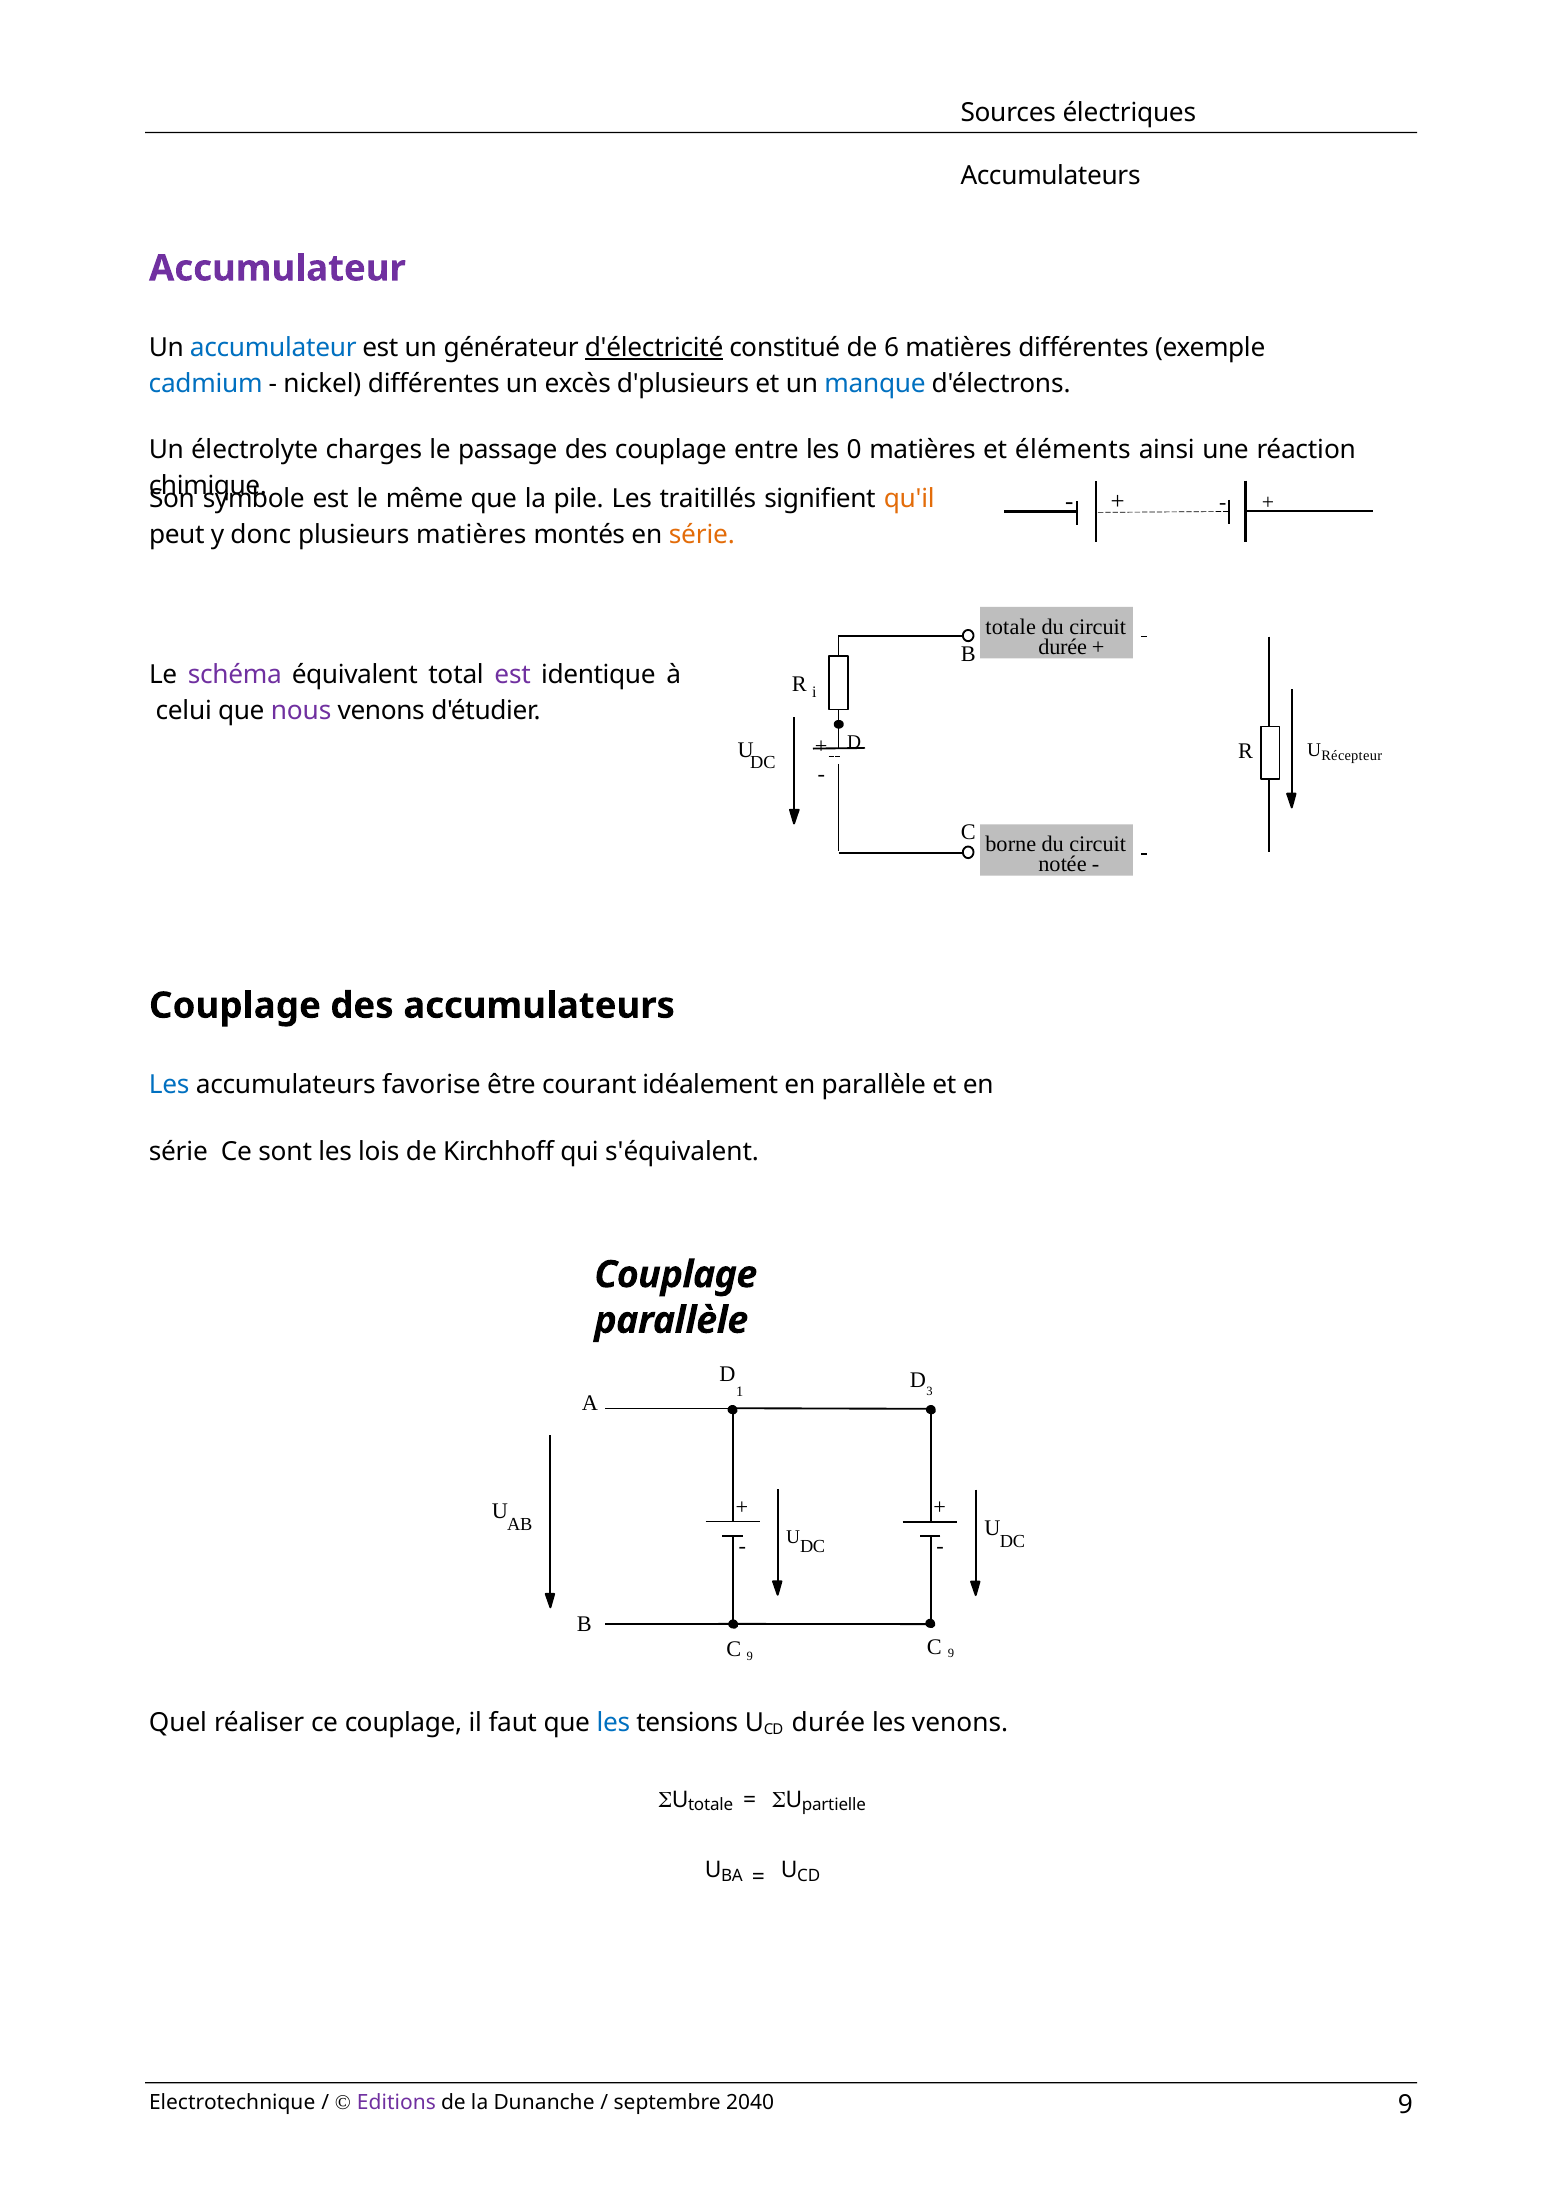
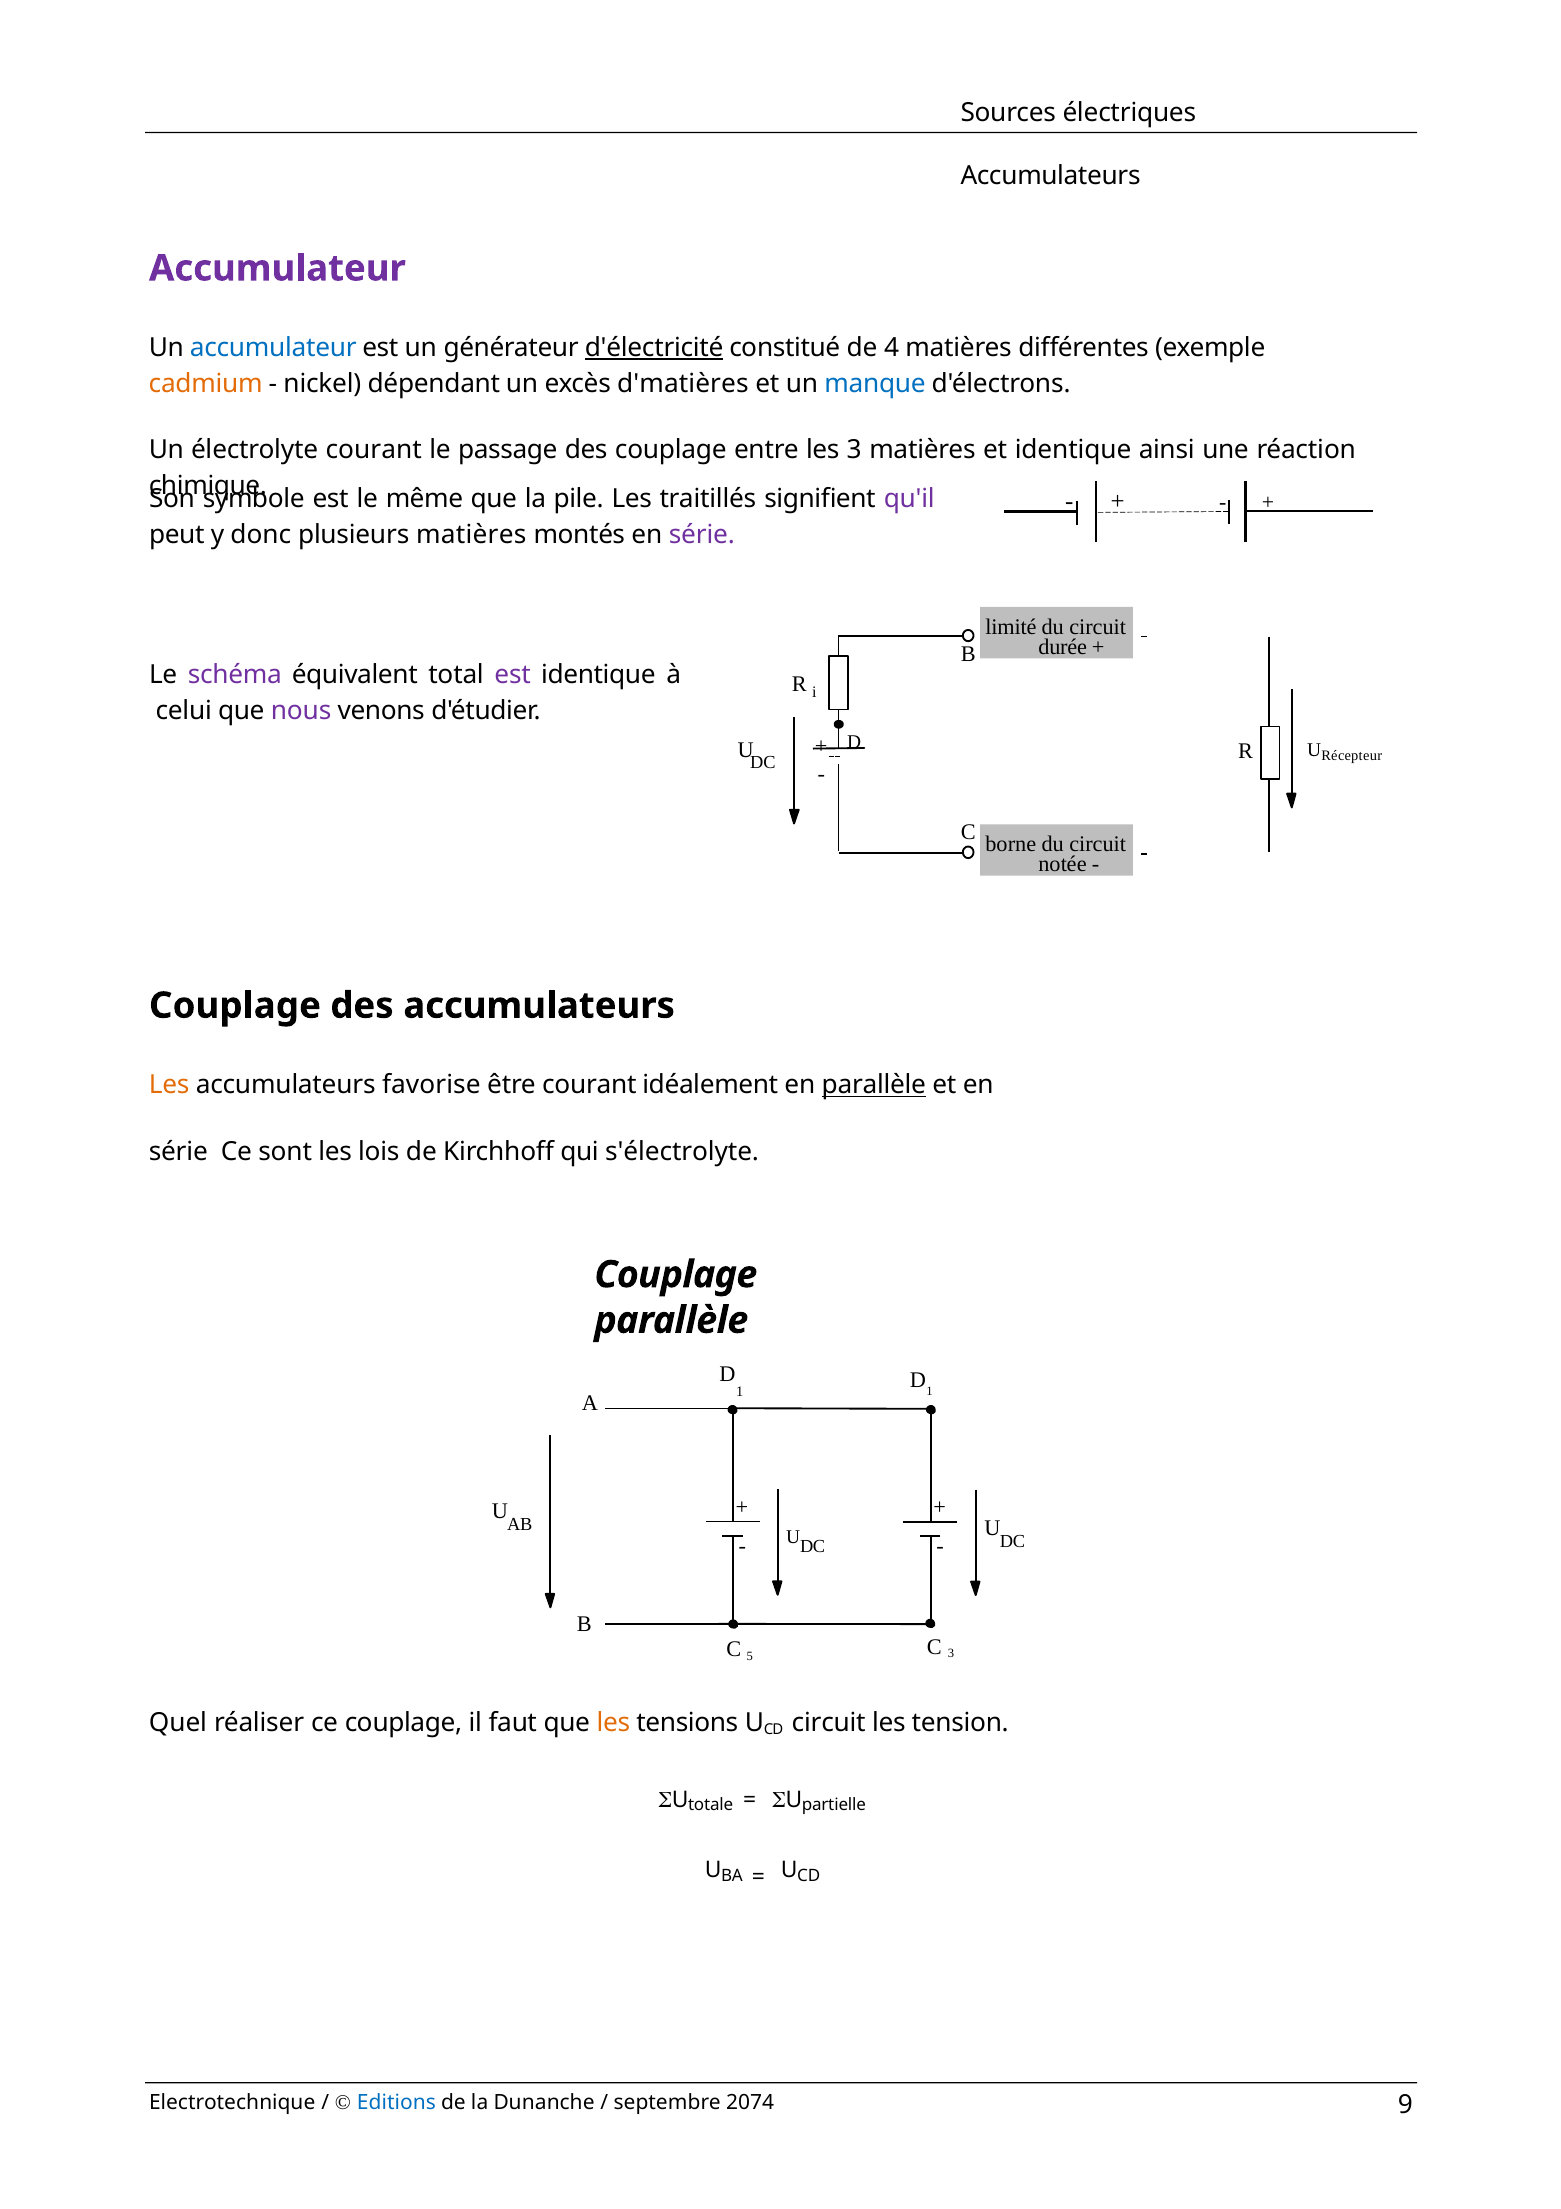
6: 6 -> 4
cadmium colour: blue -> orange
nickel différentes: différentes -> dépendant
d'plusieurs: d'plusieurs -> d'matières
électrolyte charges: charges -> courant
les 0: 0 -> 3
et éléments: éléments -> identique
qu'il colour: orange -> purple
série at (702, 535) colour: orange -> purple
totale at (1011, 627): totale -> limité
Les at (169, 1085) colour: blue -> orange
parallèle at (874, 1085) underline: none -> present
s'équivalent: s'équivalent -> s'électrolyte
3 at (929, 1391): 3 -> 1
9 at (750, 1656): 9 -> 5
9 at (951, 1654): 9 -> 3
les at (613, 1723) colour: blue -> orange
durée at (828, 1723): durée -> circuit
les venons: venons -> tension
Editions colour: purple -> blue
2040: 2040 -> 2074
